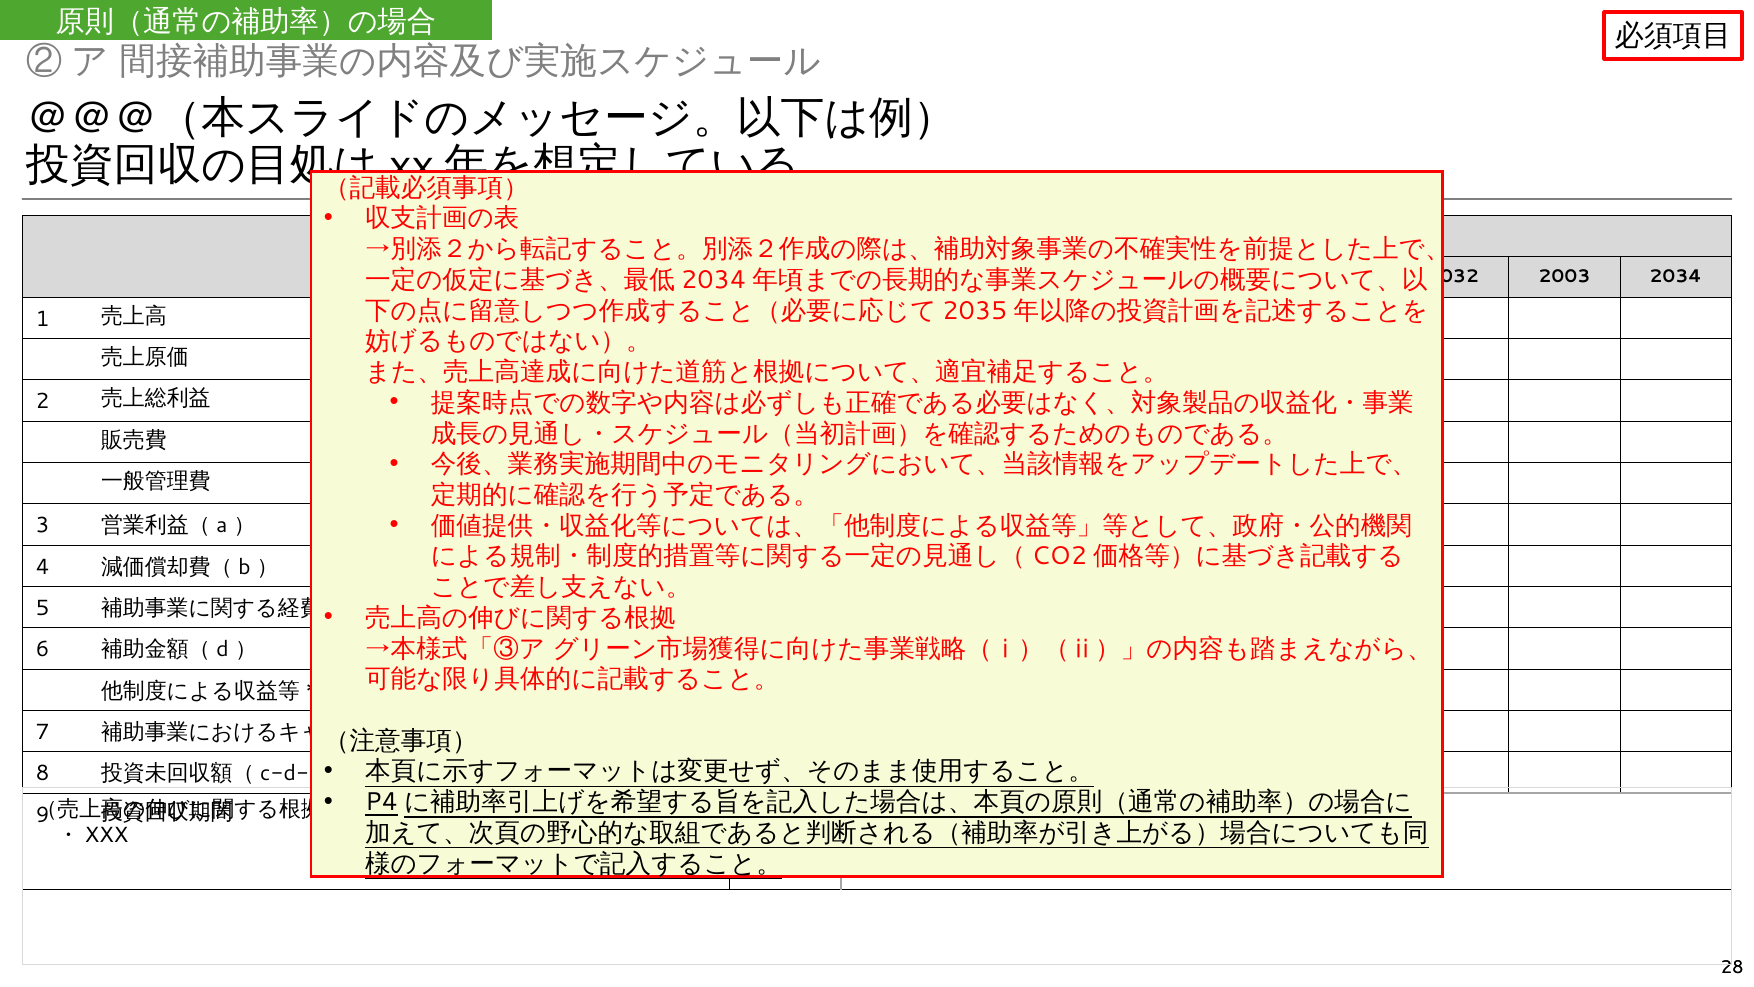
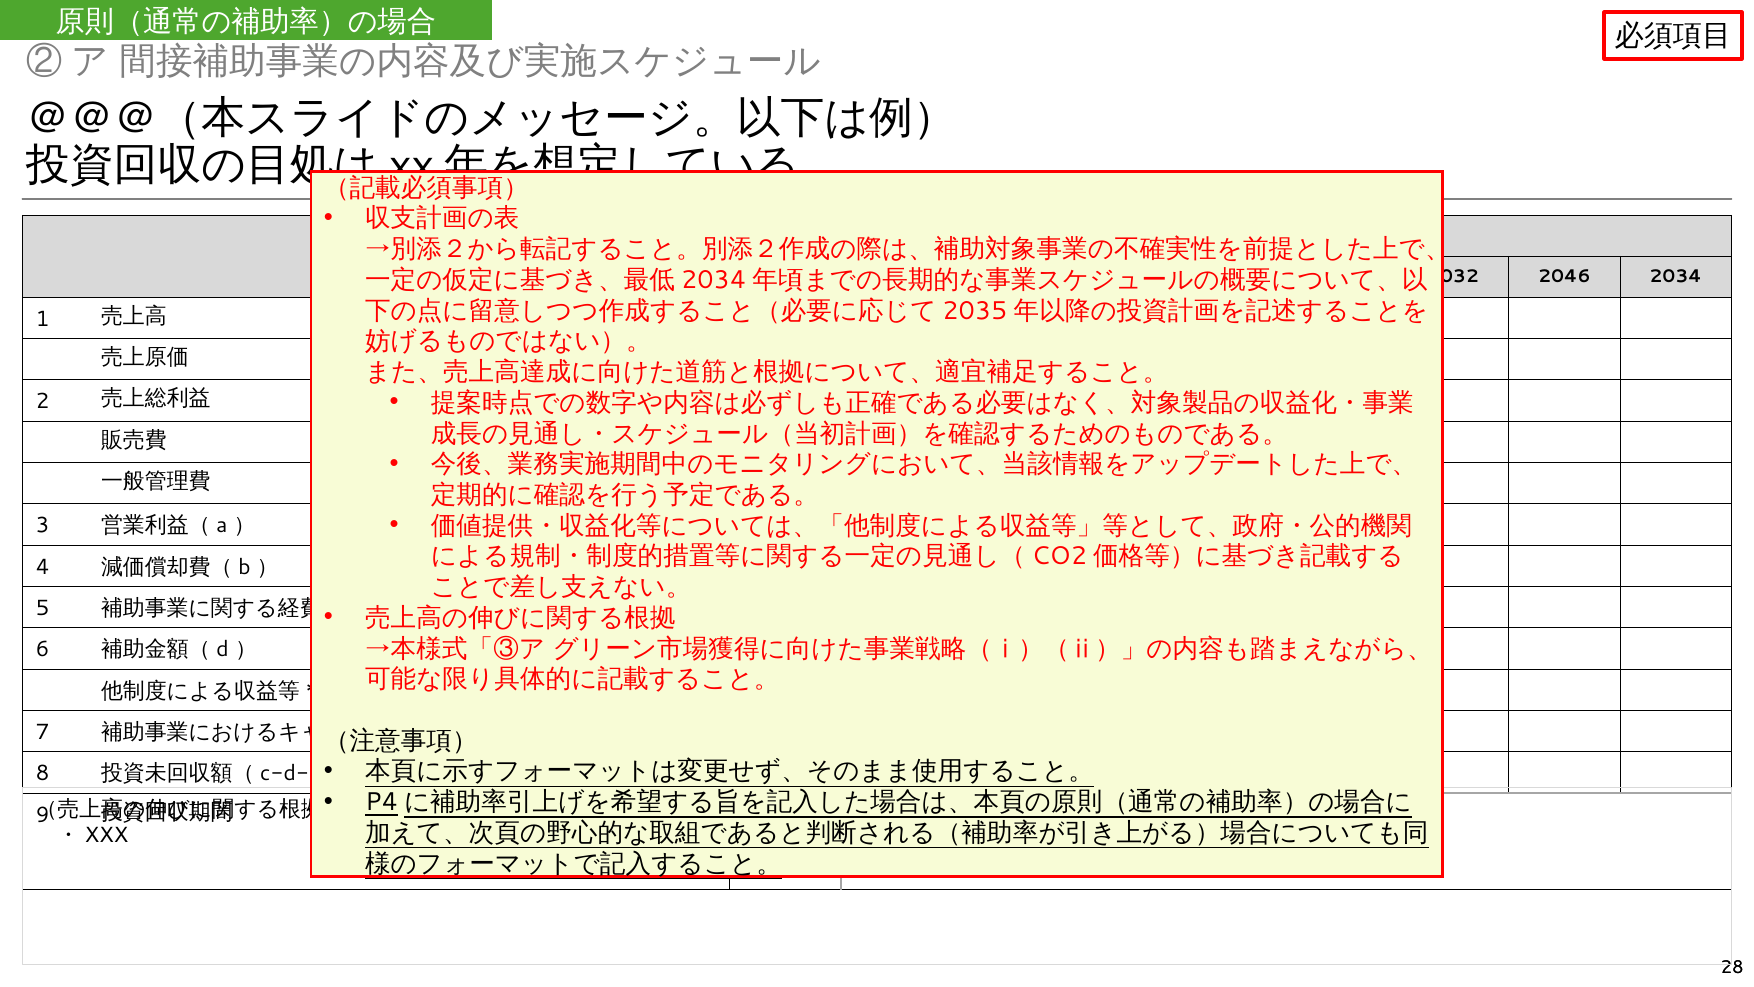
2003: 2003 -> 2046
